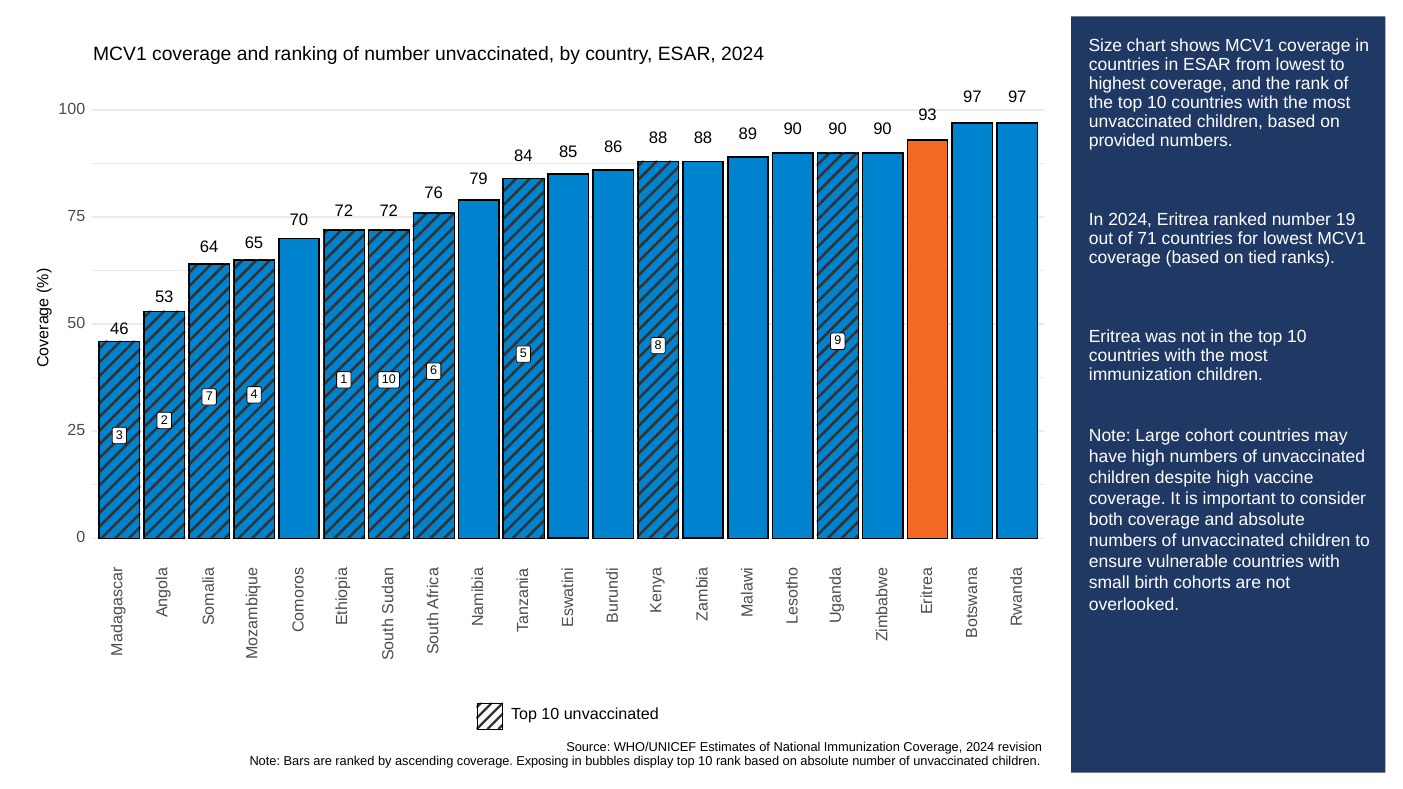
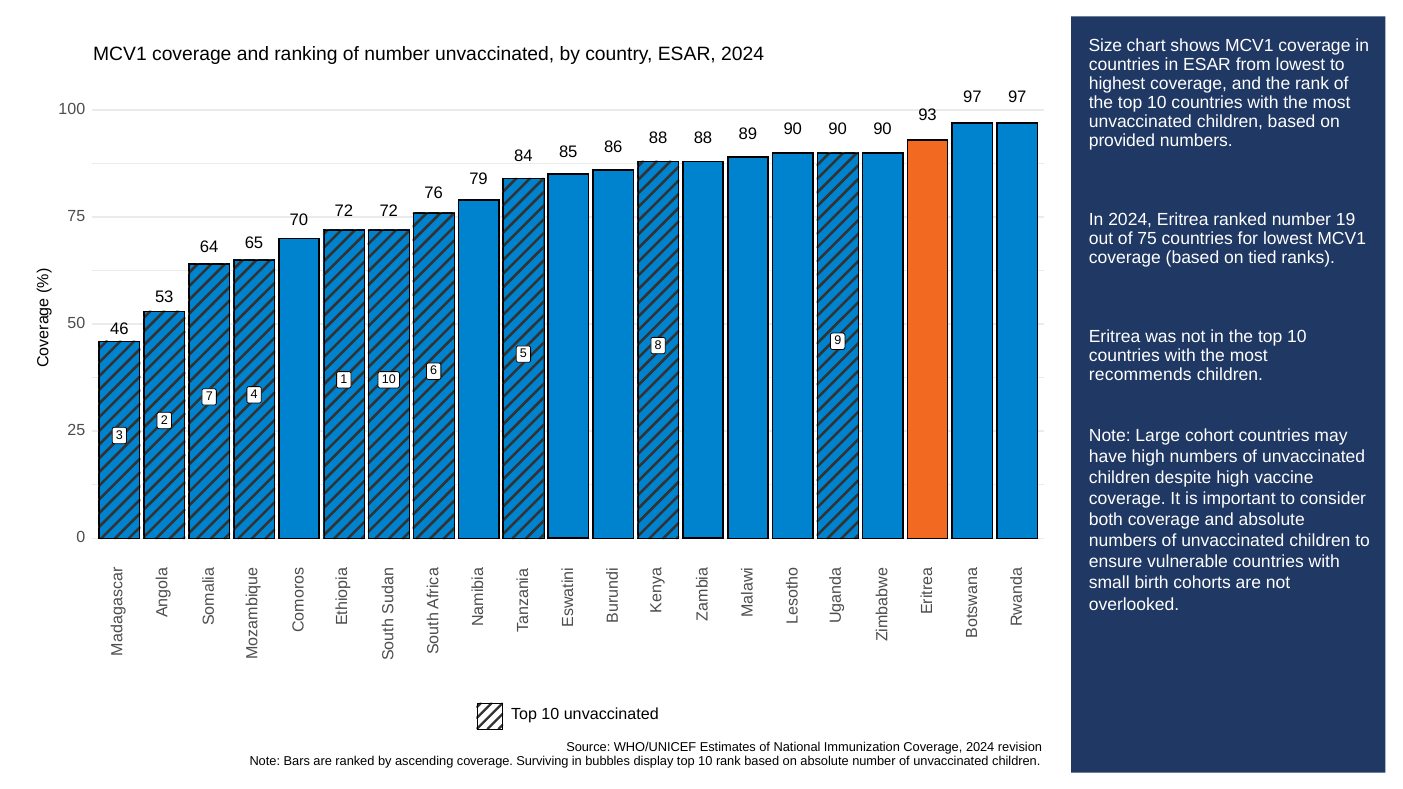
of 71: 71 -> 75
immunization at (1140, 375): immunization -> recommends
Exposing: Exposing -> Surviving
